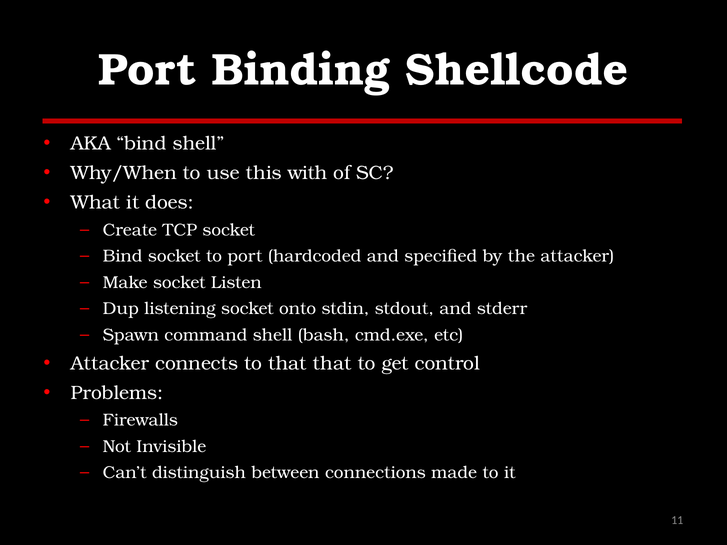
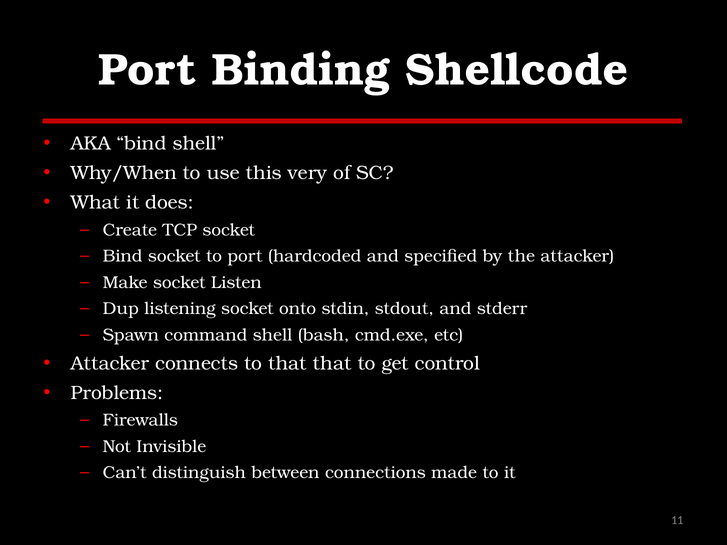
with: with -> very
